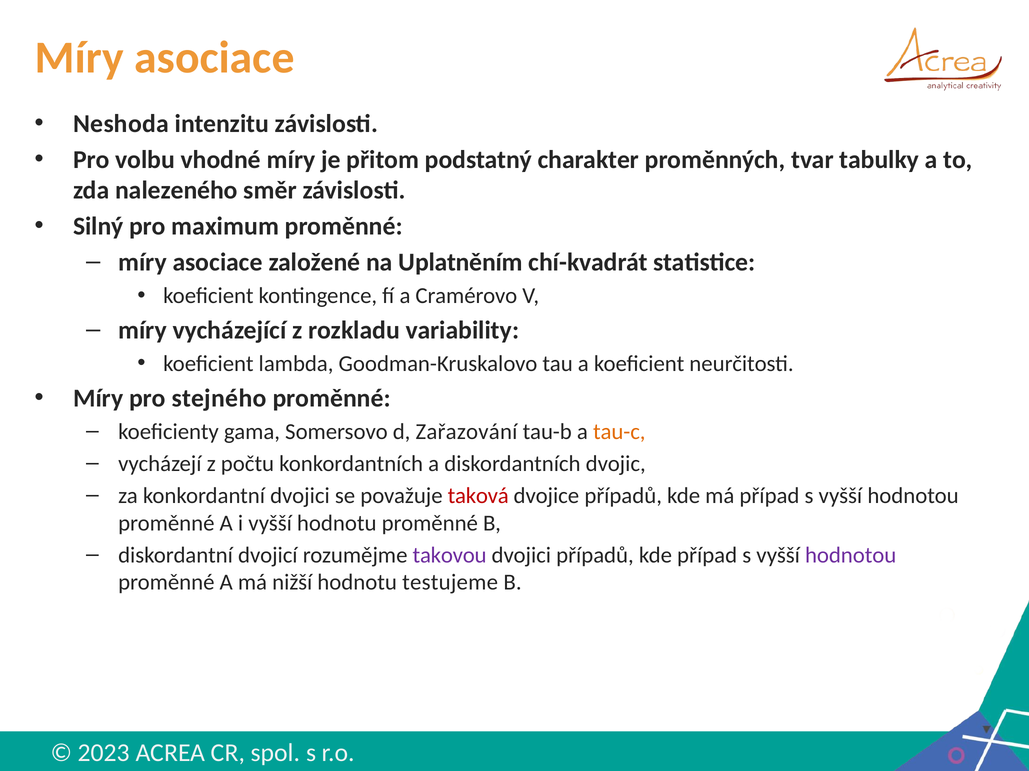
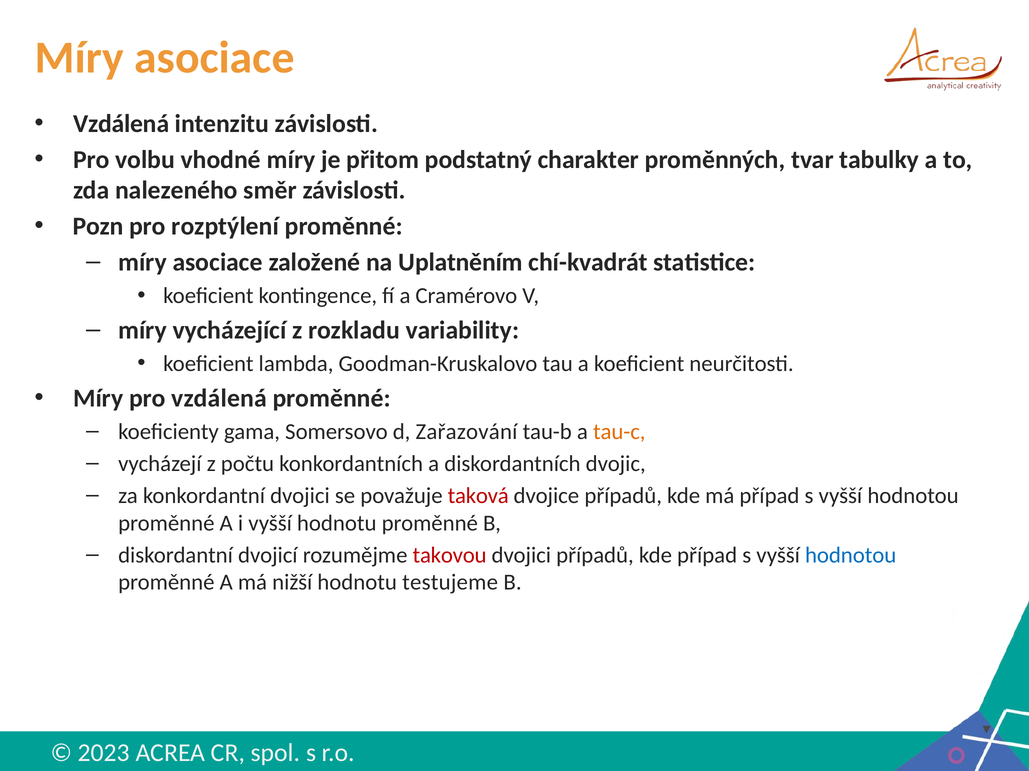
Neshoda at (121, 124): Neshoda -> Vzdálená
Silný: Silný -> Pozn
maximum: maximum -> rozptýlení
pro stejného: stejného -> vzdálená
takovou colour: purple -> red
hodnotou at (851, 556) colour: purple -> blue
